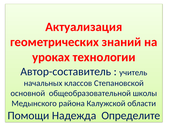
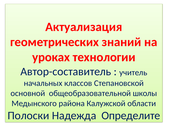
Помощи: Помощи -> Полоски
